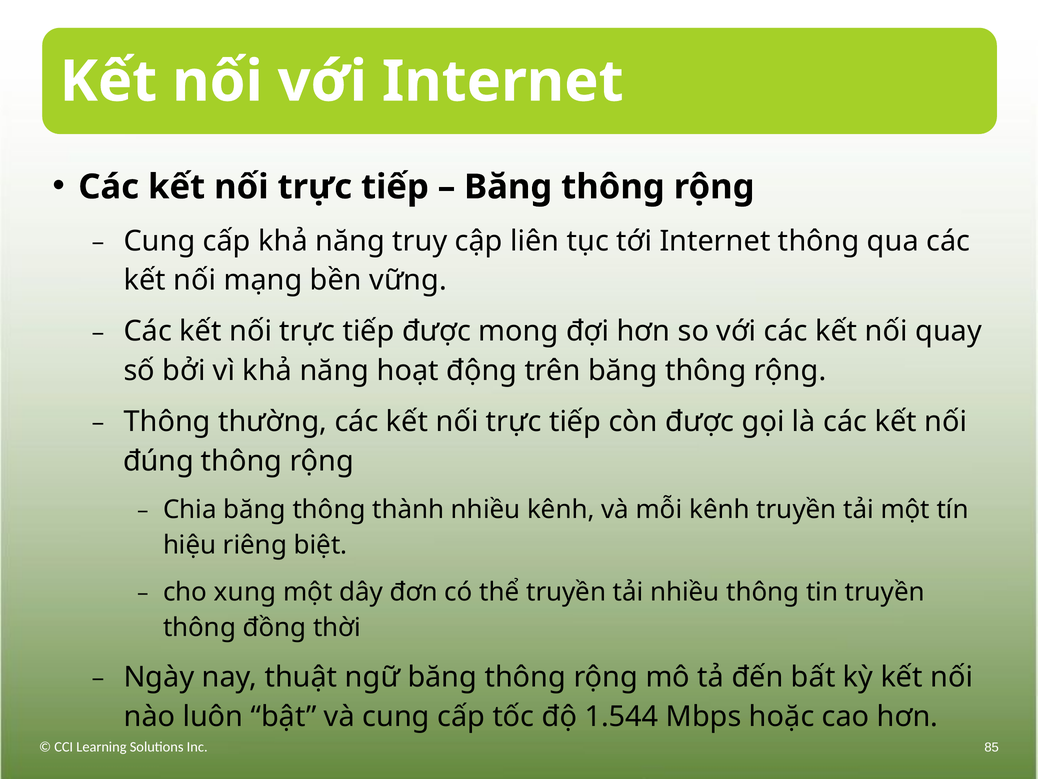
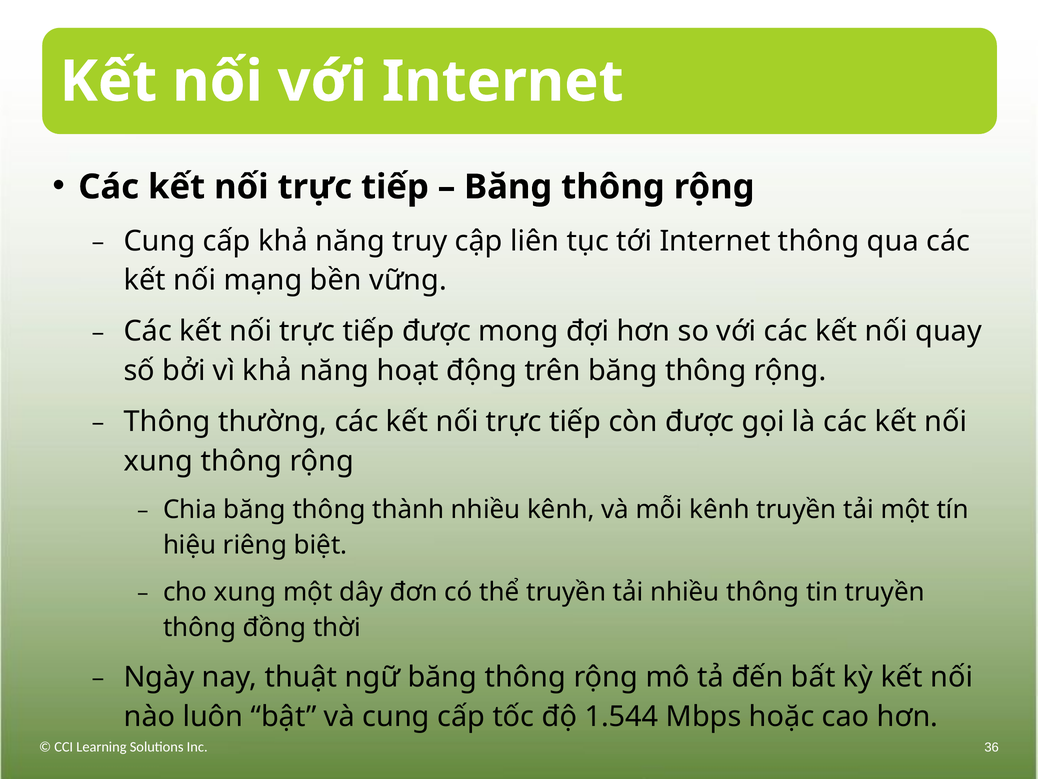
đúng at (159, 461): đúng -> xung
85: 85 -> 36
